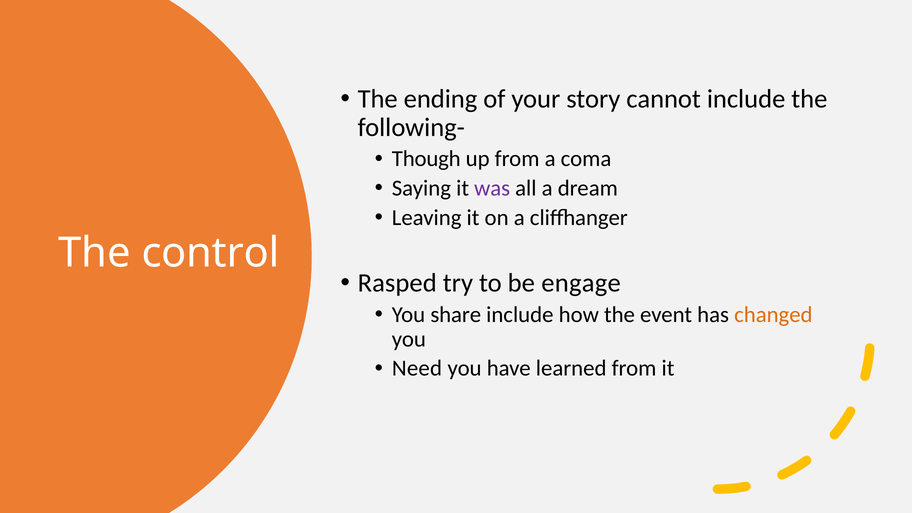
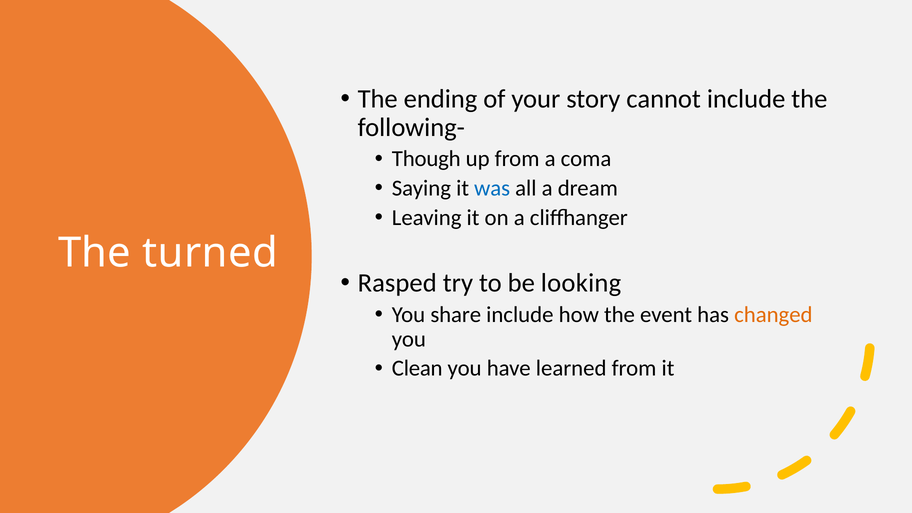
was colour: purple -> blue
control: control -> turned
engage: engage -> looking
Need: Need -> Clean
